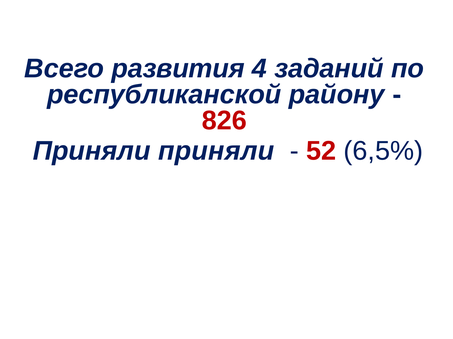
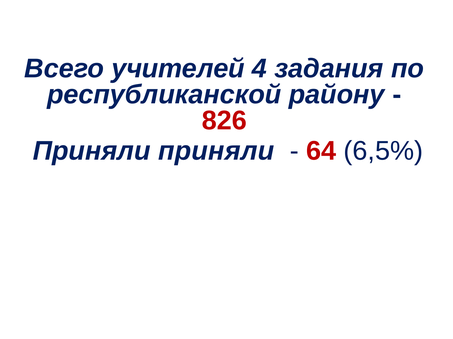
развития: развития -> учителей
заданий: заданий -> задания
52: 52 -> 64
